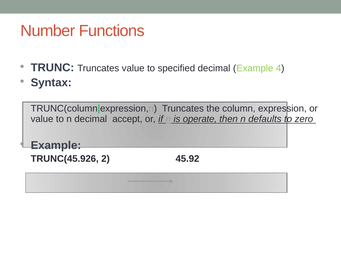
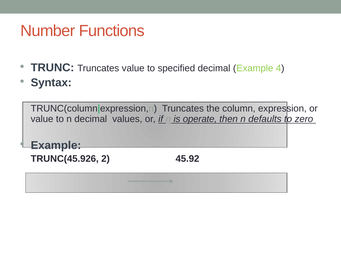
accept: accept -> values
